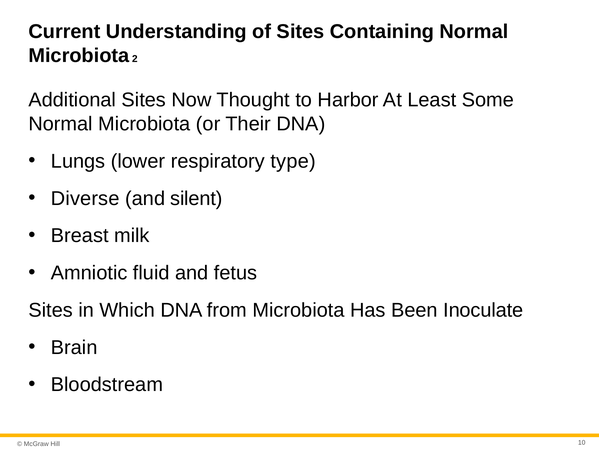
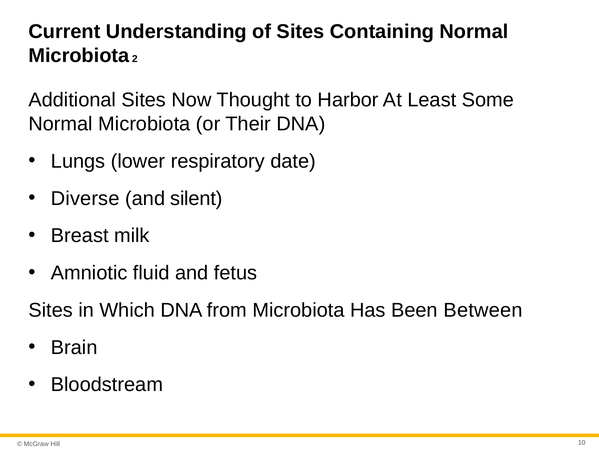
type: type -> date
Inoculate: Inoculate -> Between
